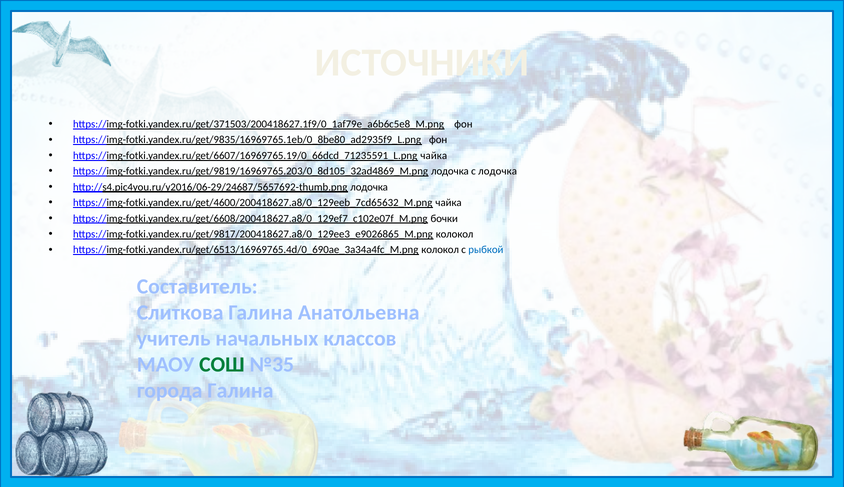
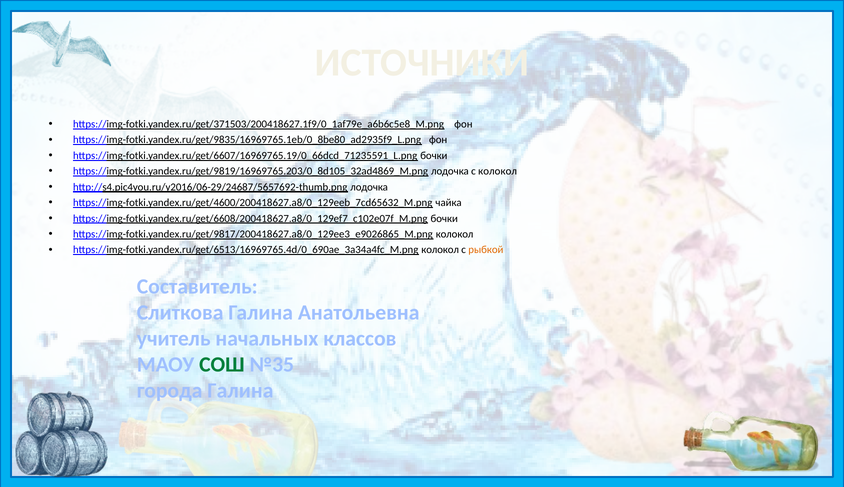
https://img-fotki.yandex.ru/get/6607/16969765.19/0_66dcd_71235591_L.png чайка: чайка -> бочки
с лодочка: лодочка -> колокол
рыбкой colour: blue -> orange
